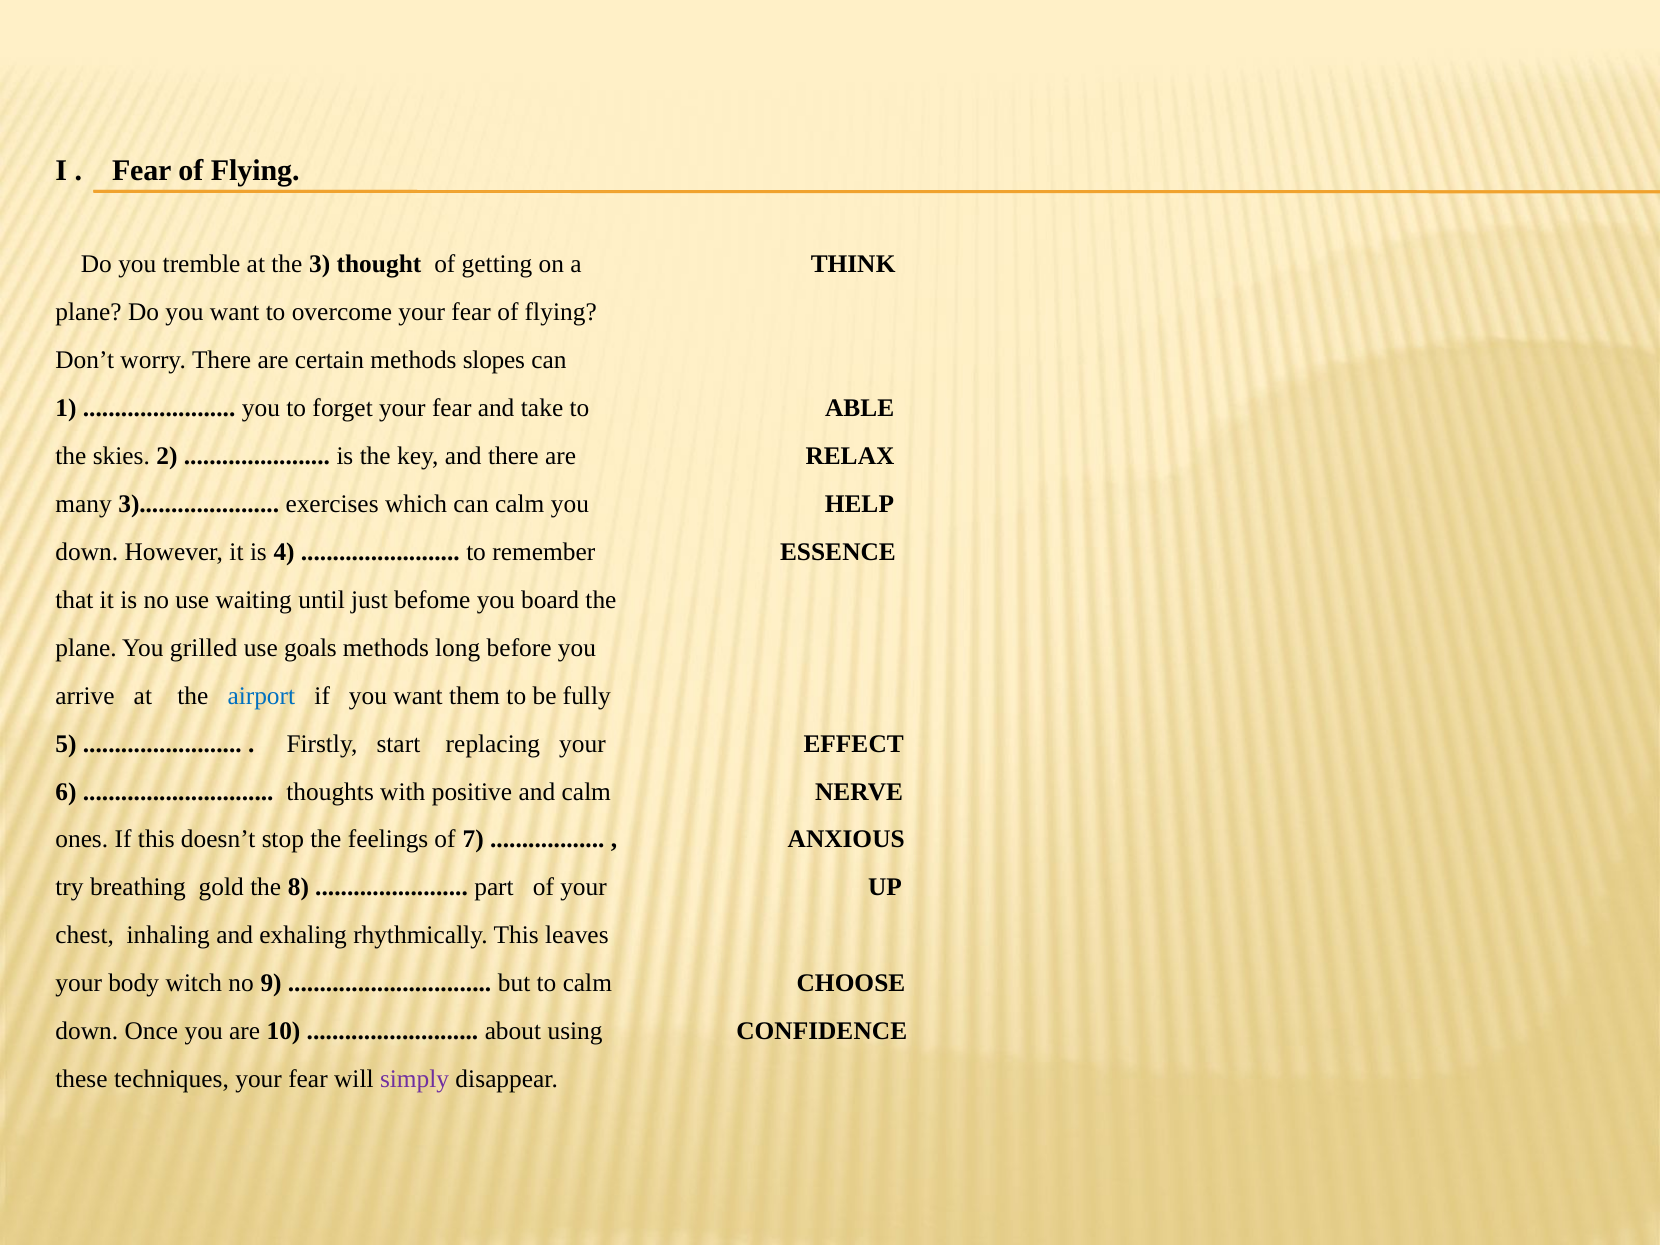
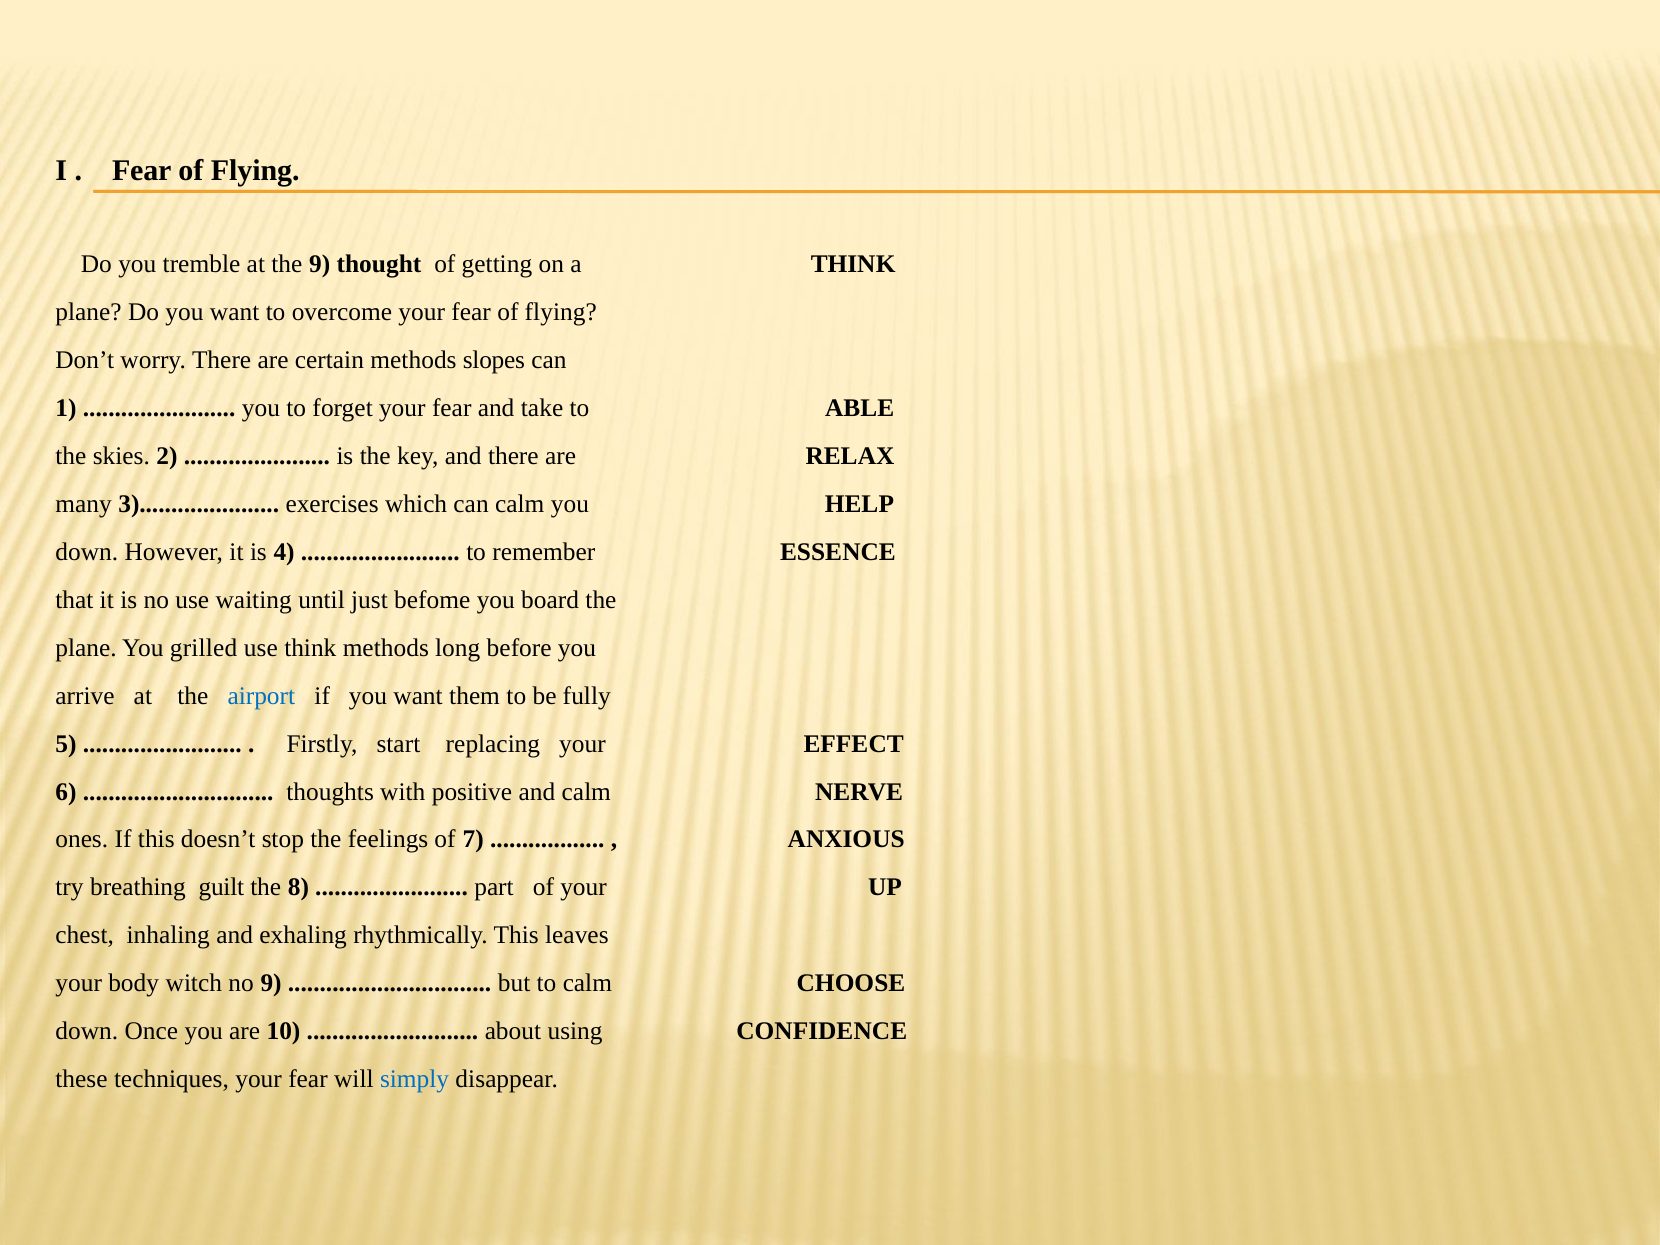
the 3: 3 -> 9
use goals: goals -> think
gold: gold -> guilt
simply colour: purple -> blue
